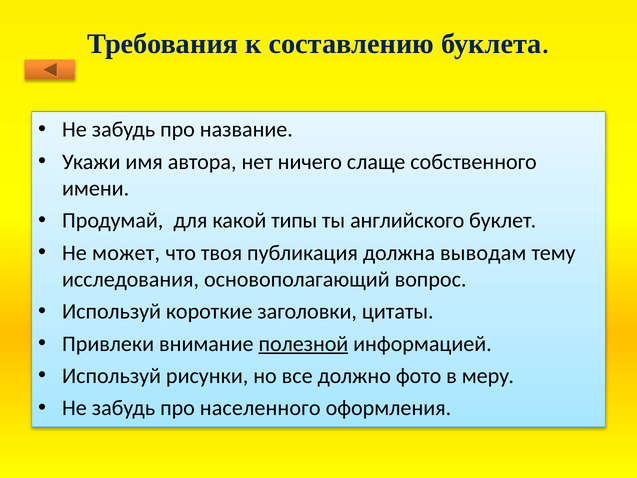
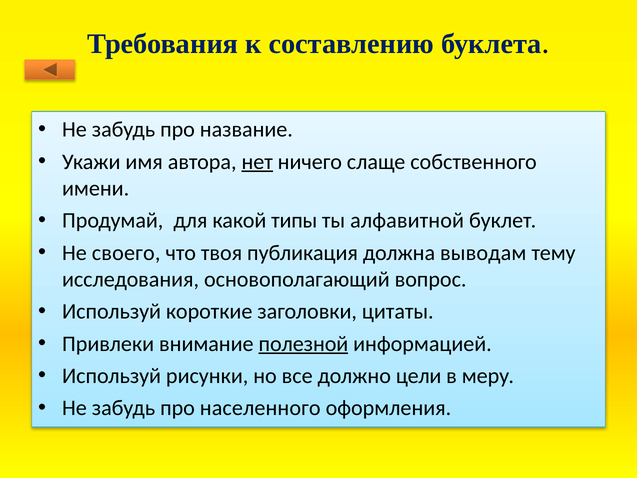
нет underline: none -> present
английского: английского -> алфавитной
может: может -> своего
фото: фото -> цели
